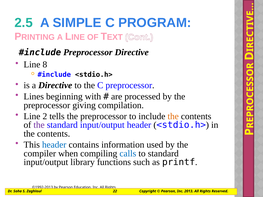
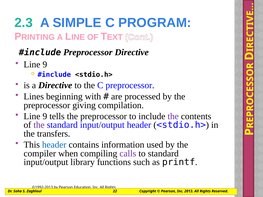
2.5: 2.5 -> 2.3
8 at (45, 64): 8 -> 9
2 at (45, 116): 2 -> 9
the at (173, 116) colour: orange -> purple
contents at (54, 134): contents -> transfers
calls colour: blue -> purple
